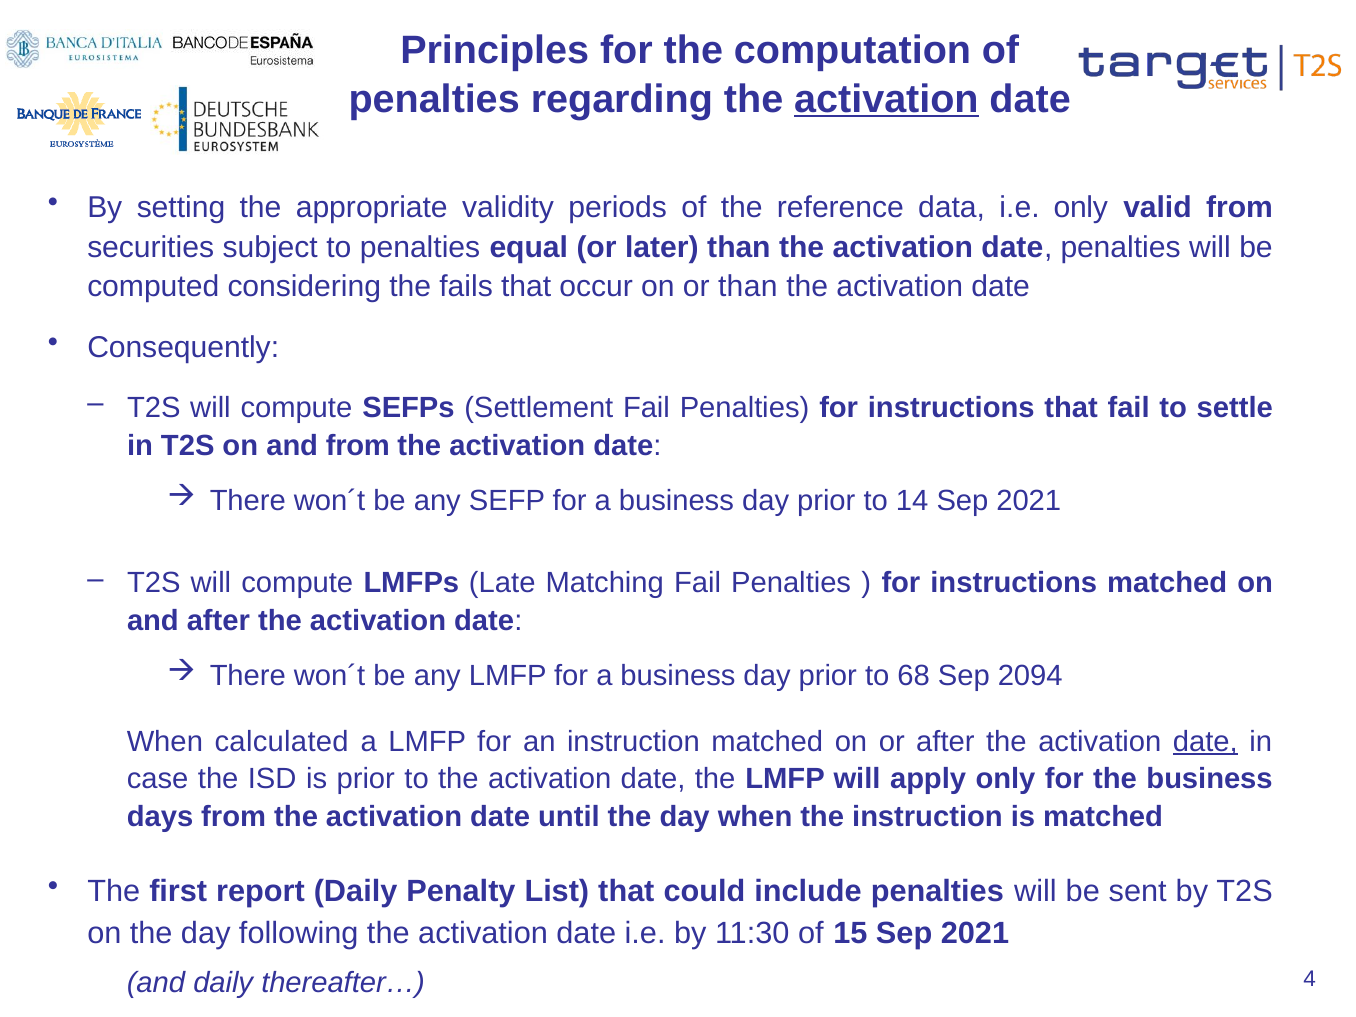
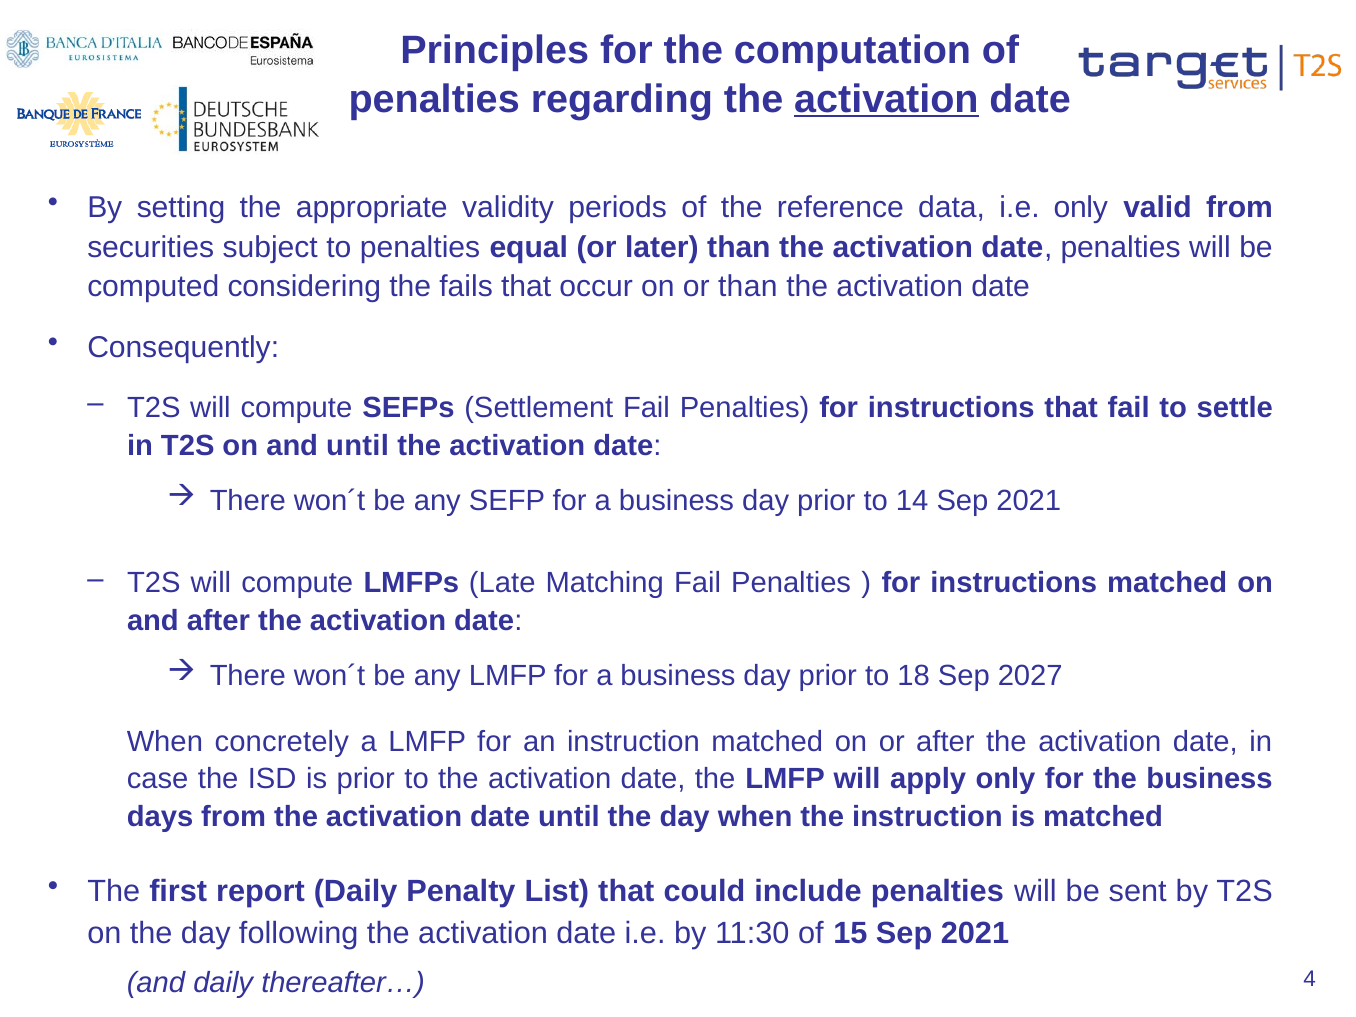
and from: from -> until
68: 68 -> 18
2094: 2094 -> 2027
calculated: calculated -> concretely
date at (1205, 742) underline: present -> none
